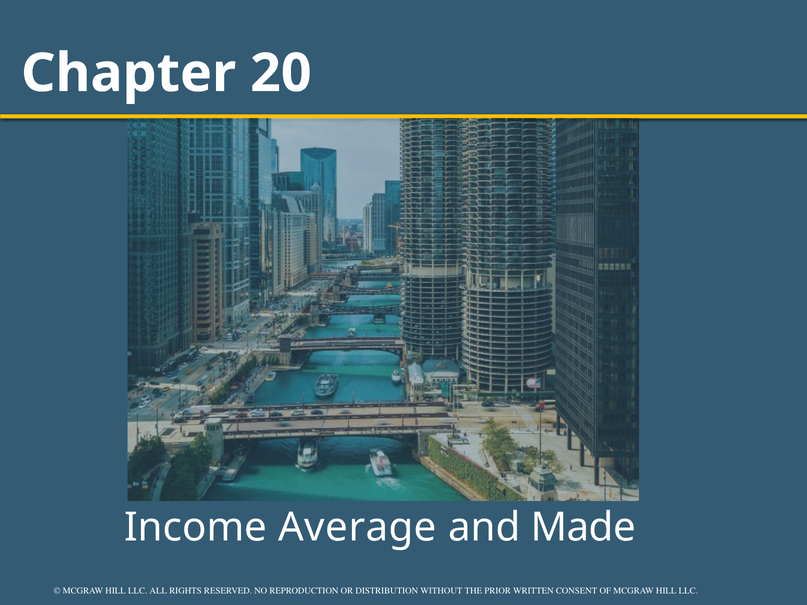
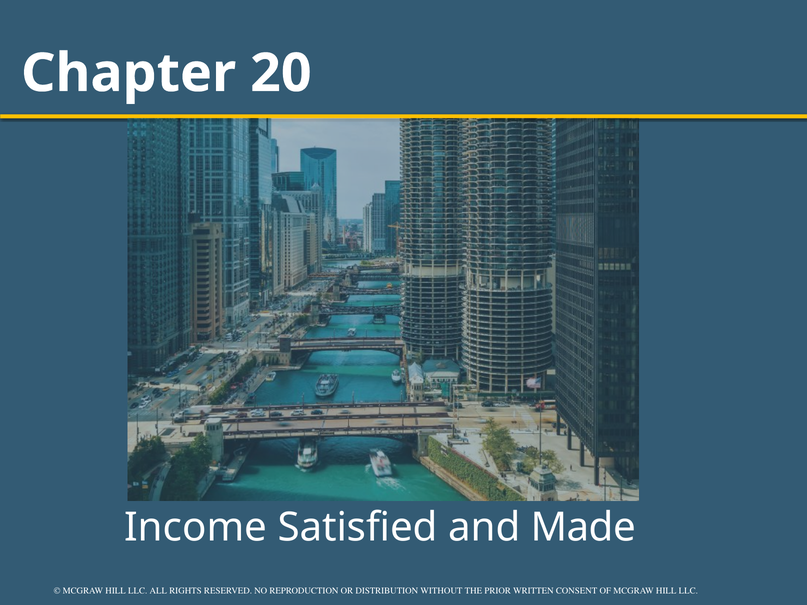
Average: Average -> Satisfied
